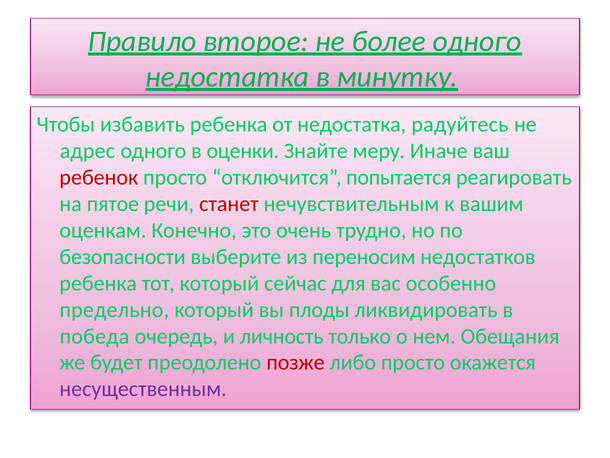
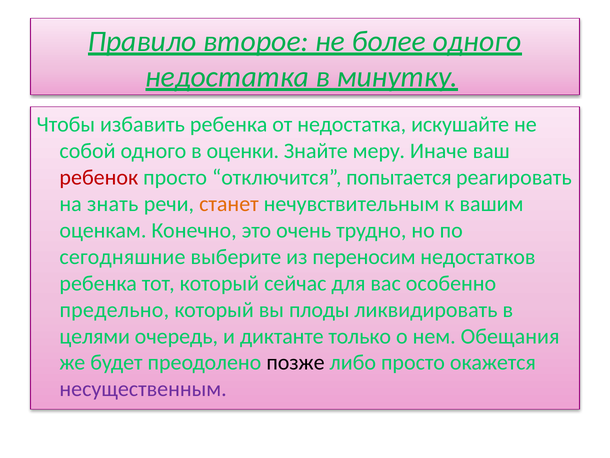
радуйтесь: радуйтесь -> искушайте
адрес: адрес -> собой
пятое: пятое -> знать
станет colour: red -> orange
безопасности: безопасности -> сегодняшние
победа: победа -> целями
личность: личность -> диктанте
позже colour: red -> black
